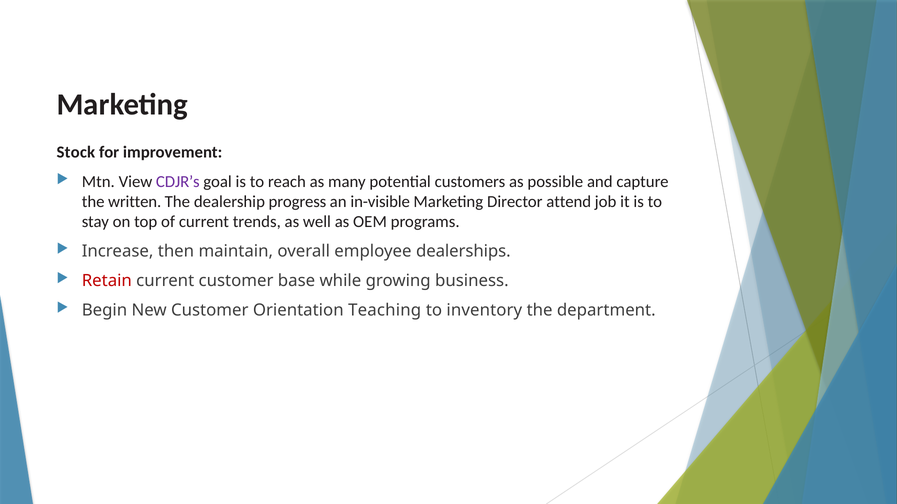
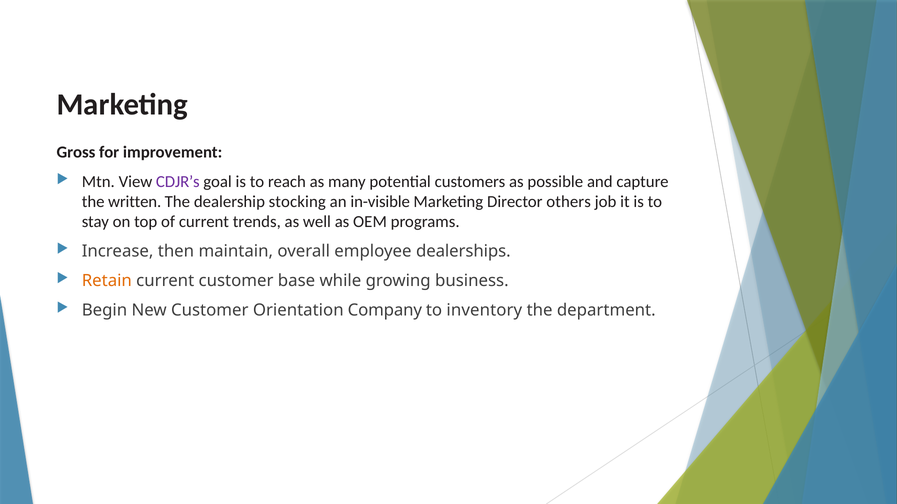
Stock: Stock -> Gross
progress: progress -> stocking
attend: attend -> others
Retain colour: red -> orange
Teaching: Teaching -> Company
